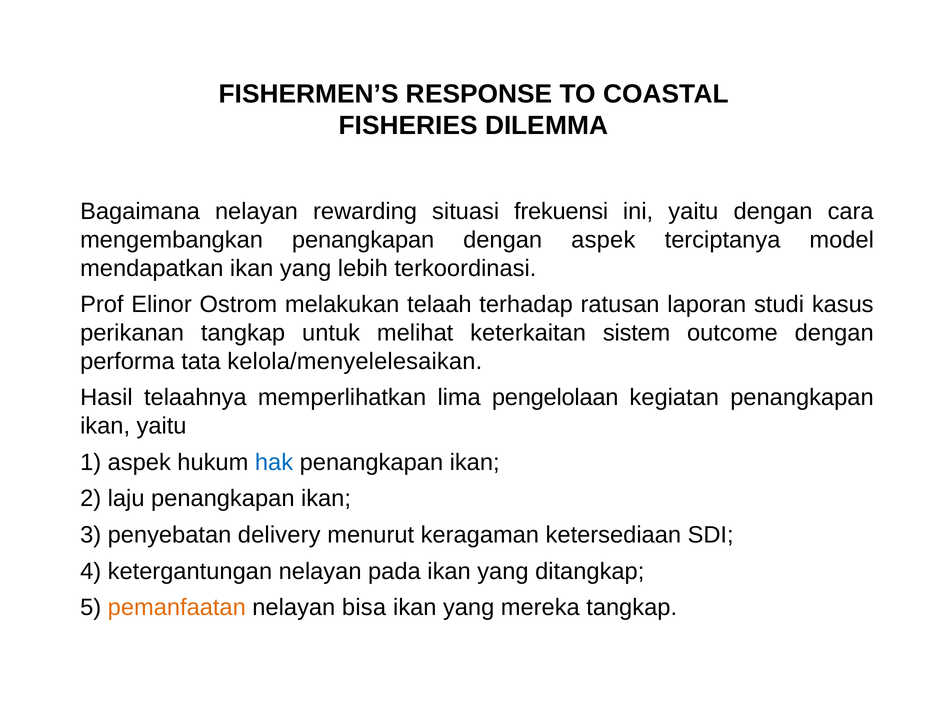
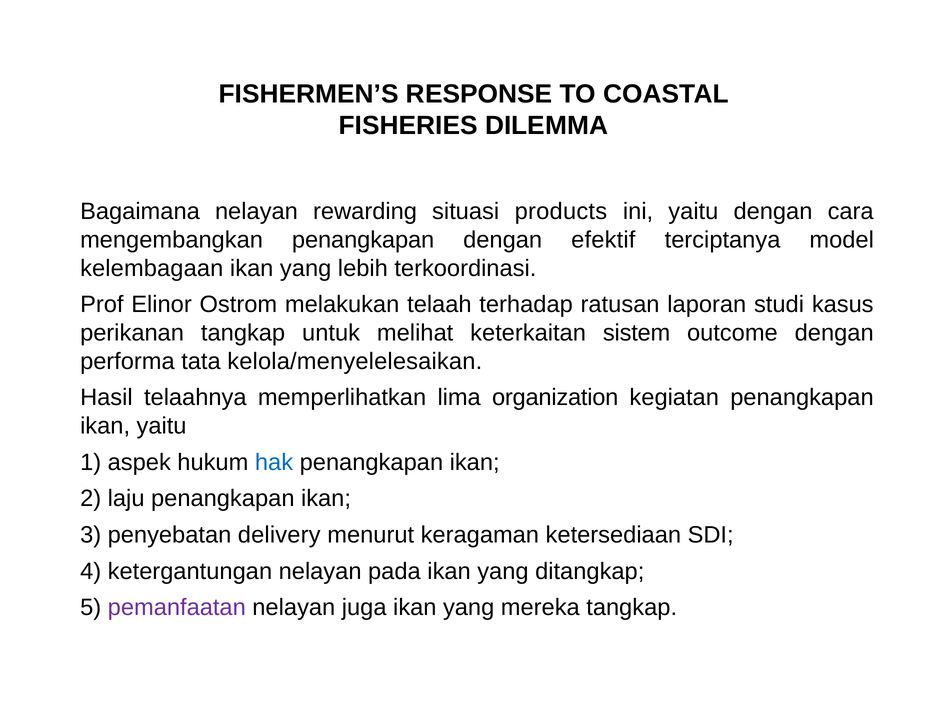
frekuensi: frekuensi -> products
dengan aspek: aspek -> efektif
mendapatkan: mendapatkan -> kelembagaan
pengelolaan: pengelolaan -> organization
pemanfaatan colour: orange -> purple
bisa: bisa -> juga
